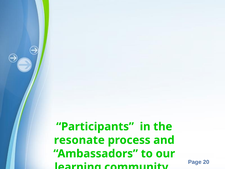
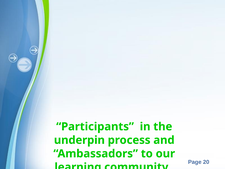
resonate: resonate -> underpin
